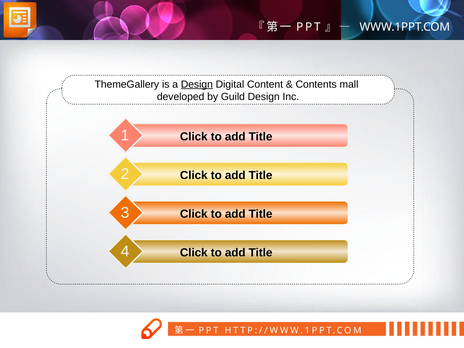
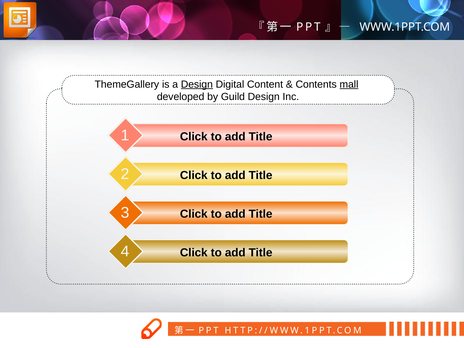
mall underline: none -> present
